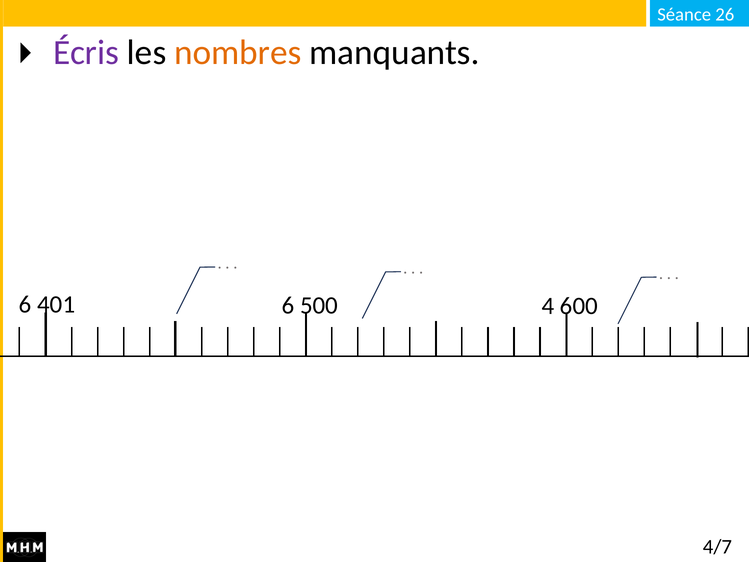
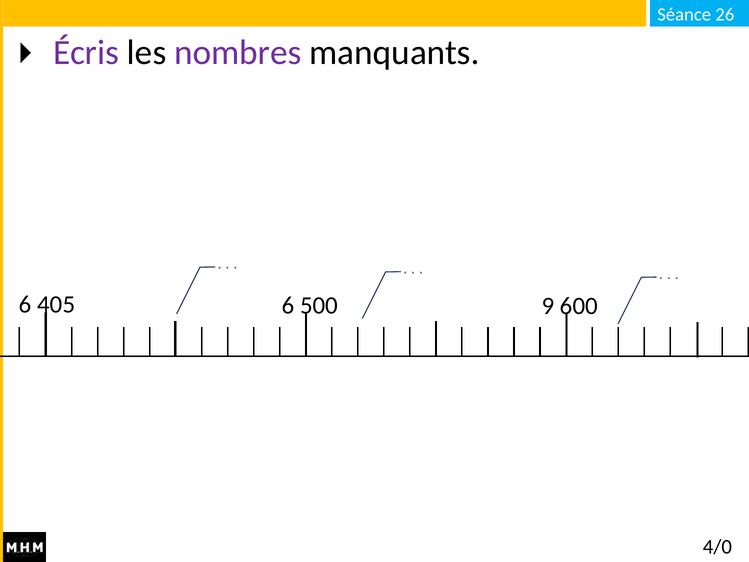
nombres colour: orange -> purple
401: 401 -> 405
4: 4 -> 9
4/7: 4/7 -> 4/0
